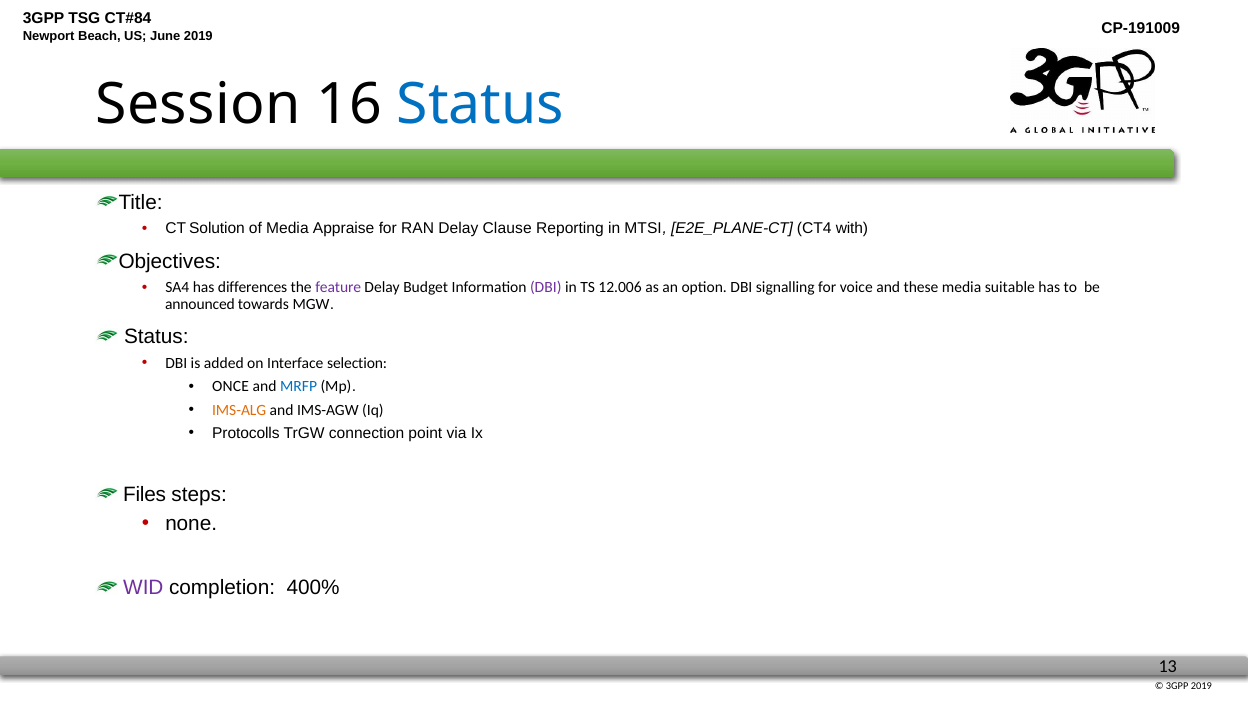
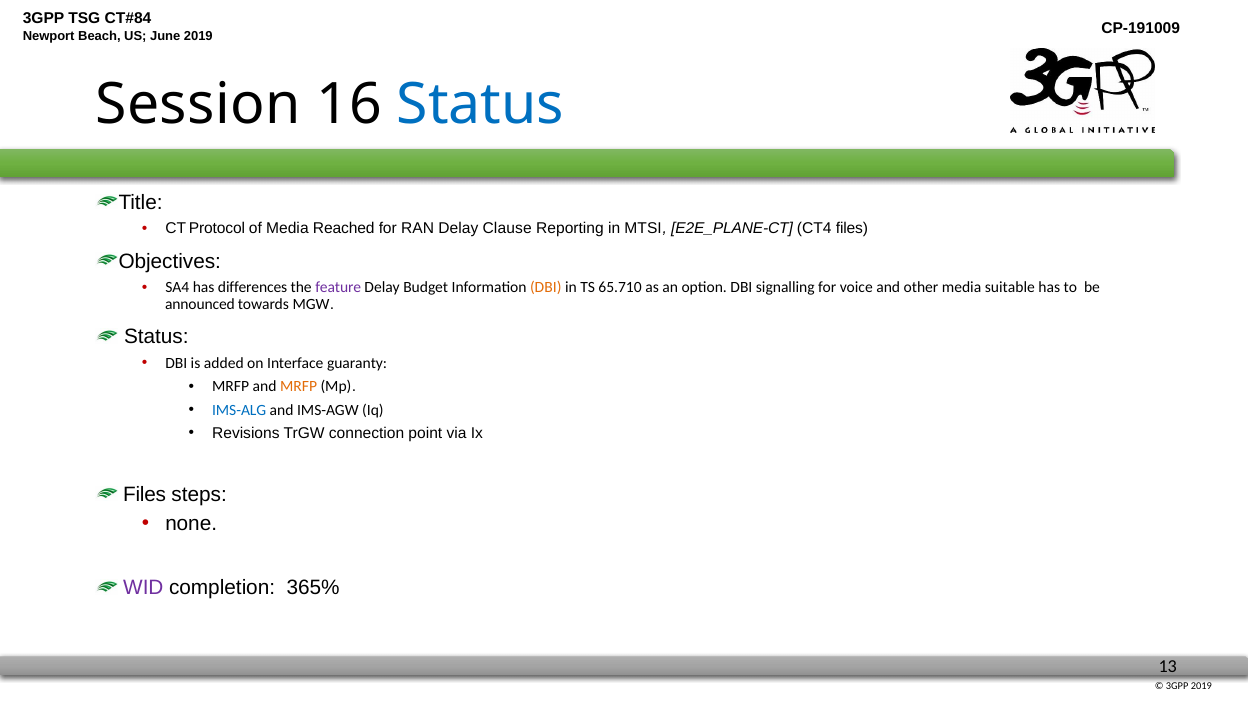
Solution: Solution -> Protocol
Appraise: Appraise -> Reached
CT4 with: with -> files
DBI at (546, 288) colour: purple -> orange
12.006: 12.006 -> 65.710
these: these -> other
selection: selection -> guaranty
ONCE at (231, 387): ONCE -> MRFP
MRFP at (299, 387) colour: blue -> orange
IMS-ALG colour: orange -> blue
Protocolls: Protocolls -> Revisions
400%: 400% -> 365%
